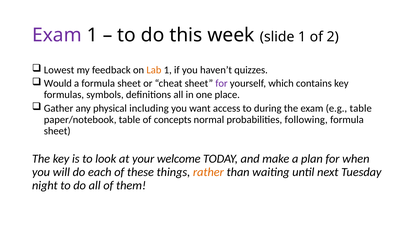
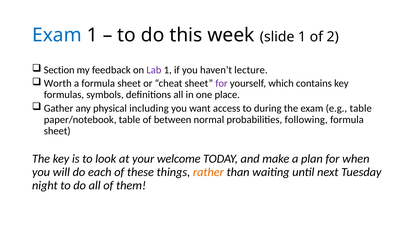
Exam at (57, 35) colour: purple -> blue
Lowest: Lowest -> Section
Lab colour: orange -> purple
quizzes: quizzes -> lecture
Would: Would -> Worth
concepts: concepts -> between
